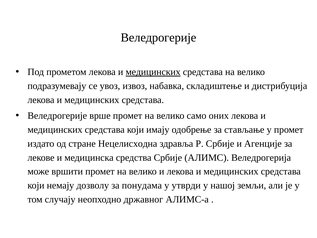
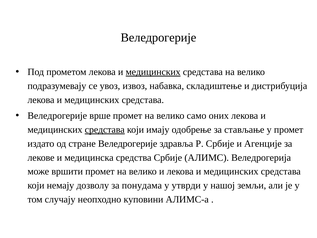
средстава at (105, 130) underline: none -> present
стране Нецелисходна: Нецелисходна -> Веледрогерије
државног: државног -> куповини
